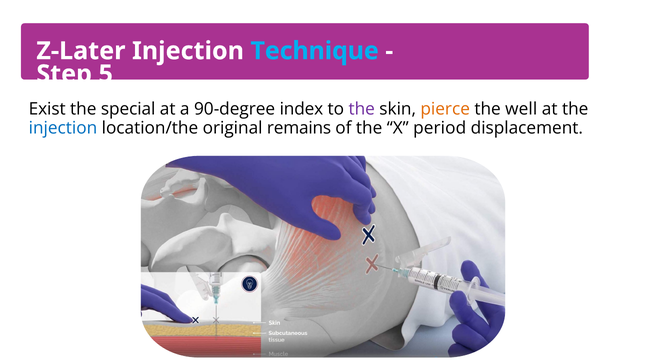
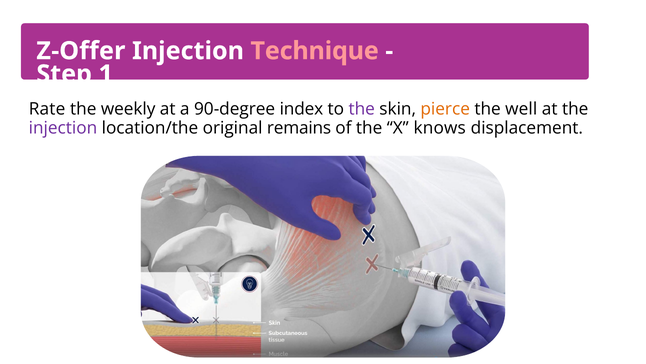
Z-Later: Z-Later -> Z-Offer
Technique colour: light blue -> pink
5: 5 -> 1
Exist: Exist -> Rate
special: special -> weekly
injection at (63, 128) colour: blue -> purple
period: period -> knows
